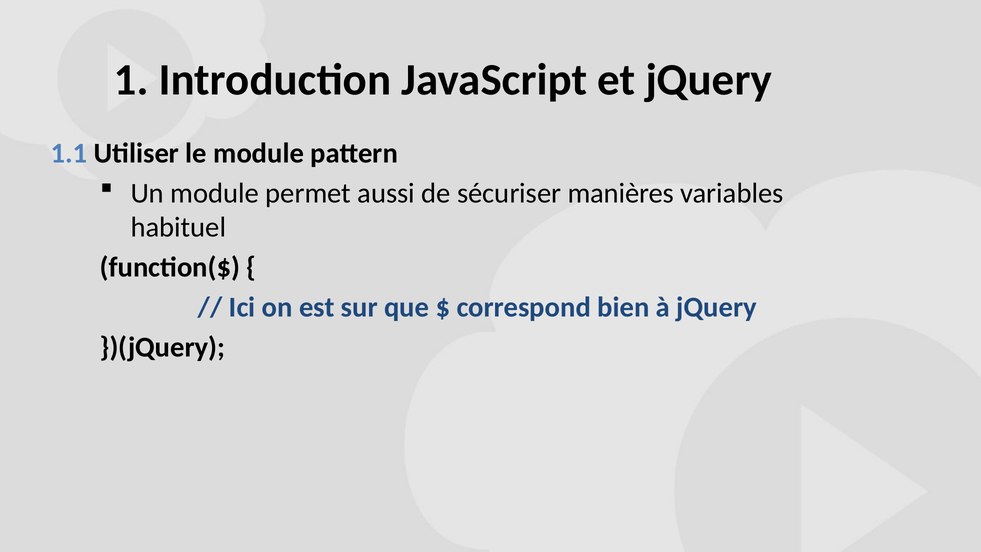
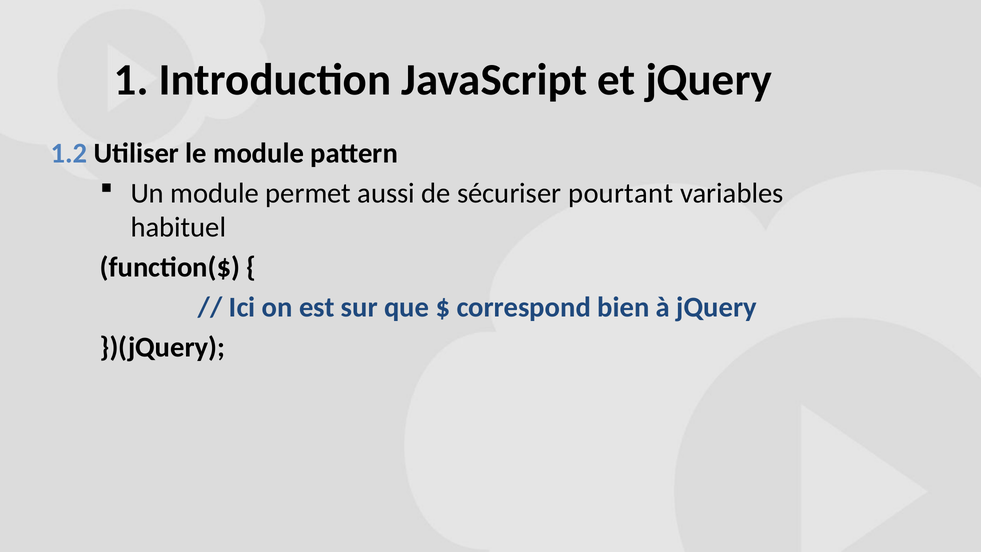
1.1: 1.1 -> 1.2
manières: manières -> pourtant
